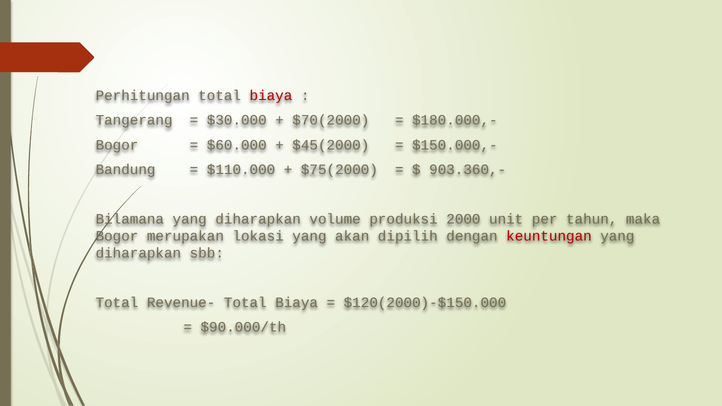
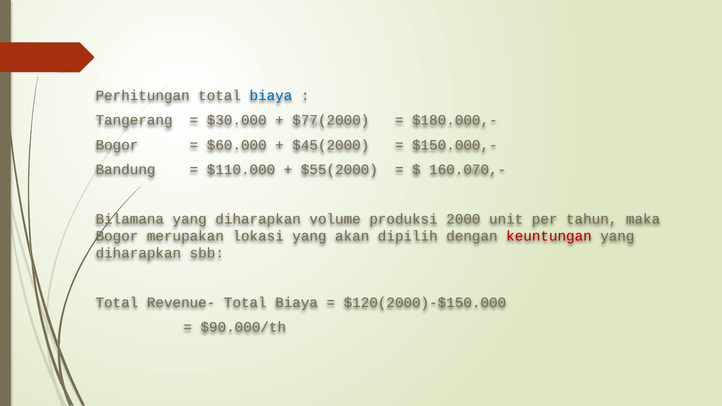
biaya at (271, 96) colour: red -> blue
$70(2000: $70(2000 -> $77(2000
$75(2000: $75(2000 -> $55(2000
903.360,-: 903.360,- -> 160.070,-
